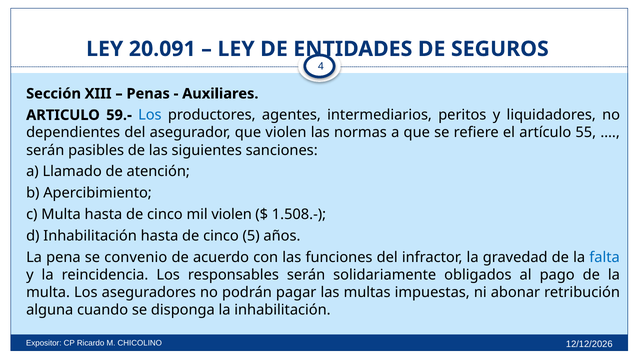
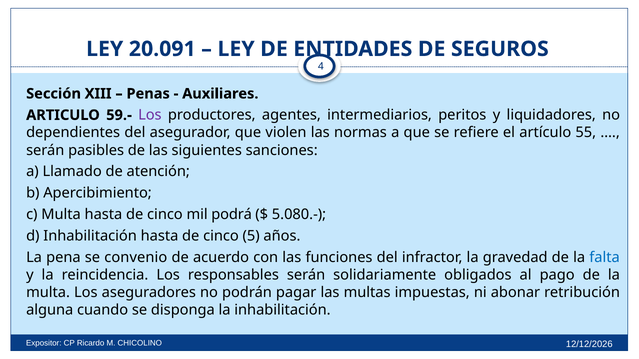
Los at (150, 115) colour: blue -> purple
mil violen: violen -> podrá
1.508.-: 1.508.- -> 5.080.-
